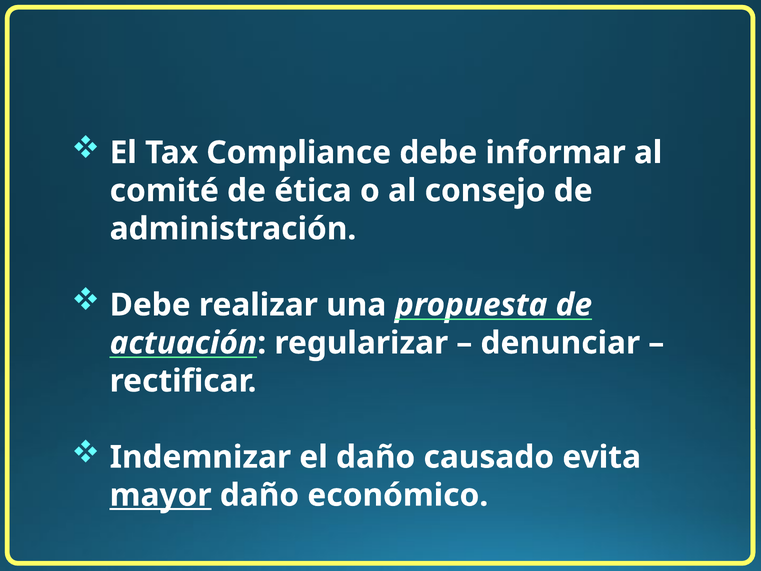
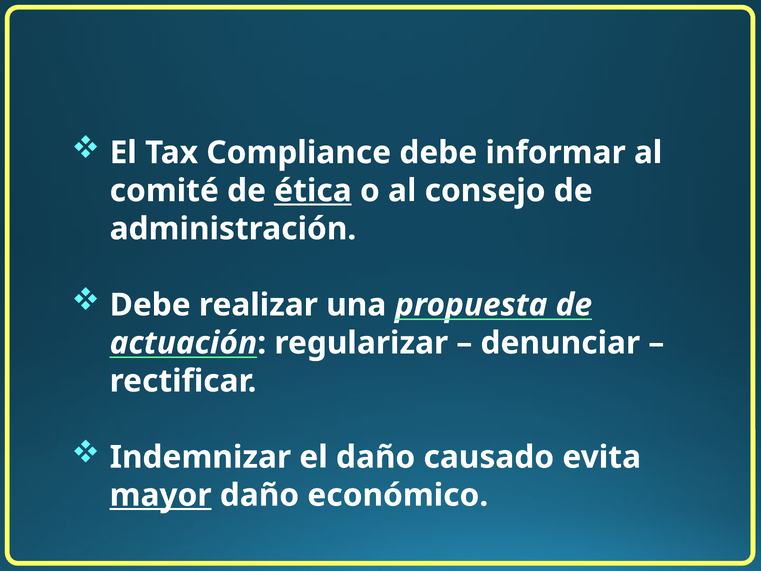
ética underline: none -> present
